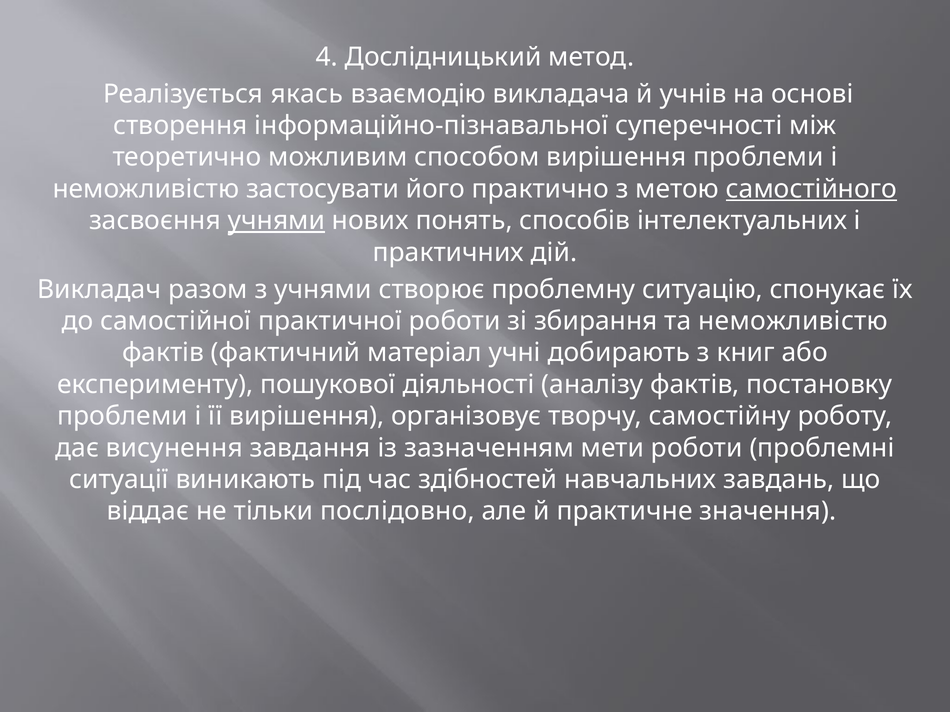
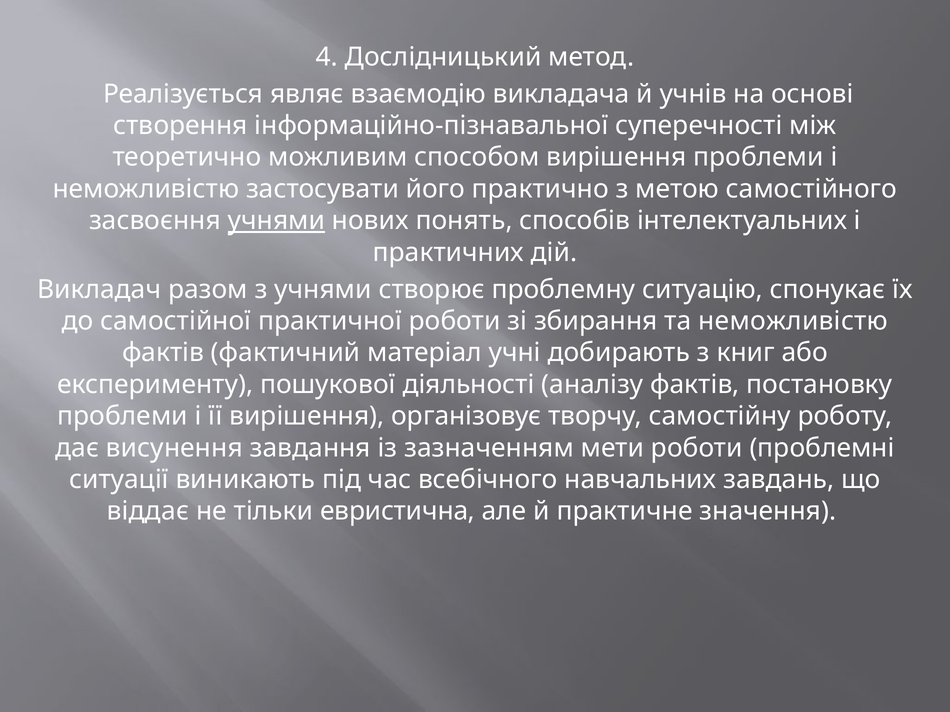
якась: якась -> являє
самостійного underline: present -> none
здібностей: здібностей -> всебічного
послідовно: послідовно -> евристична
